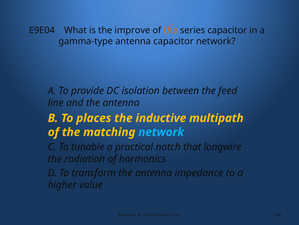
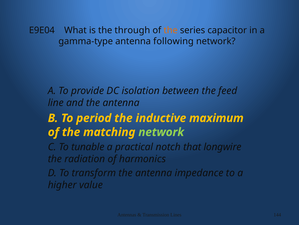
improve: improve -> through
antenna capacitor: capacitor -> following
places: places -> period
multipath: multipath -> maximum
network at (161, 132) colour: light blue -> light green
